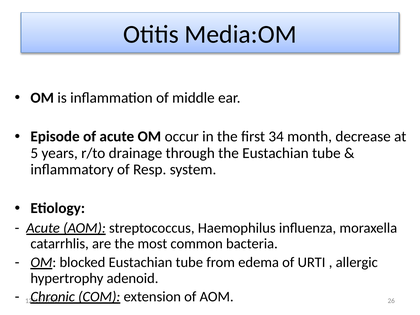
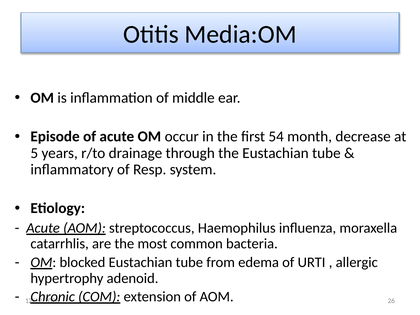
34: 34 -> 54
